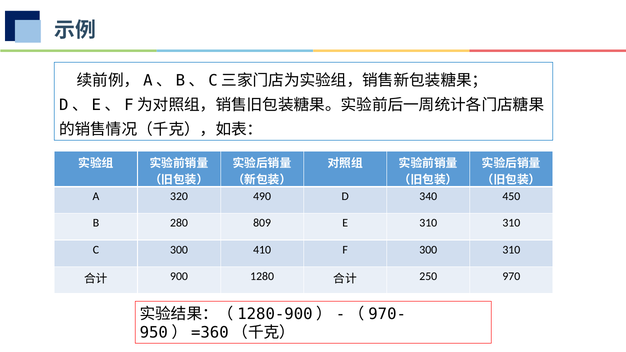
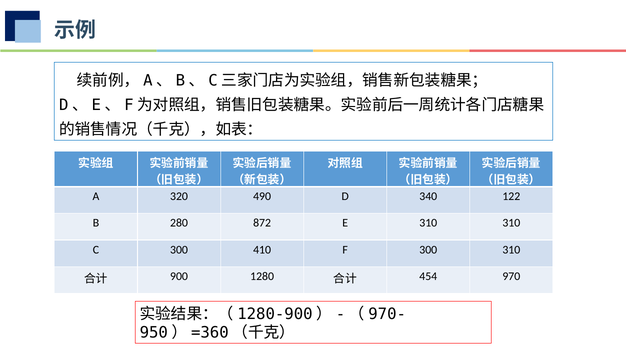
450: 450 -> 122
809: 809 -> 872
250: 250 -> 454
